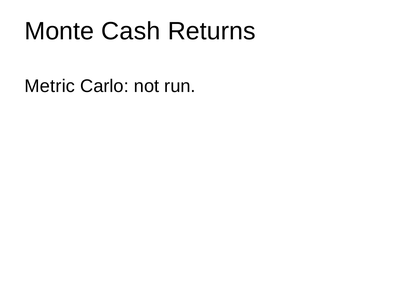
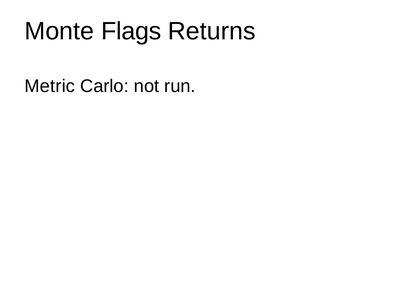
Cash: Cash -> Flags
